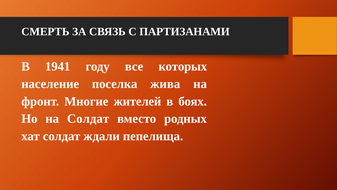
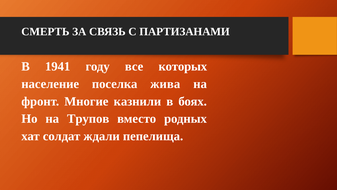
жителей: жителей -> казнили
на Солдат: Солдат -> Трупов
